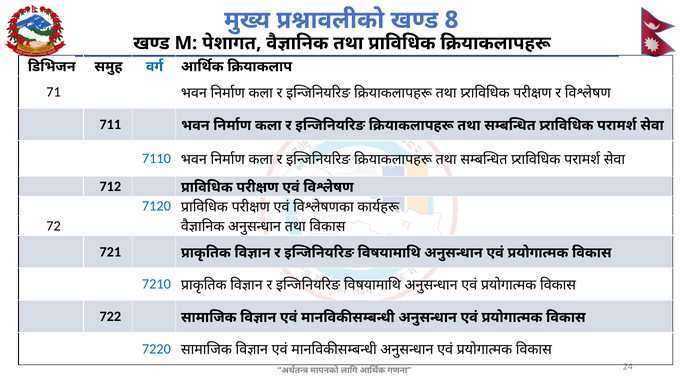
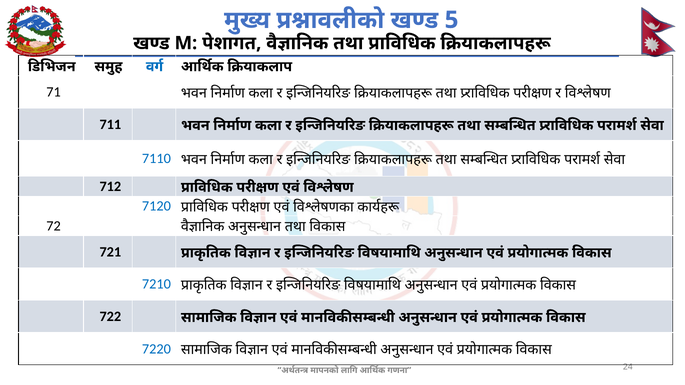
8: 8 -> 5
